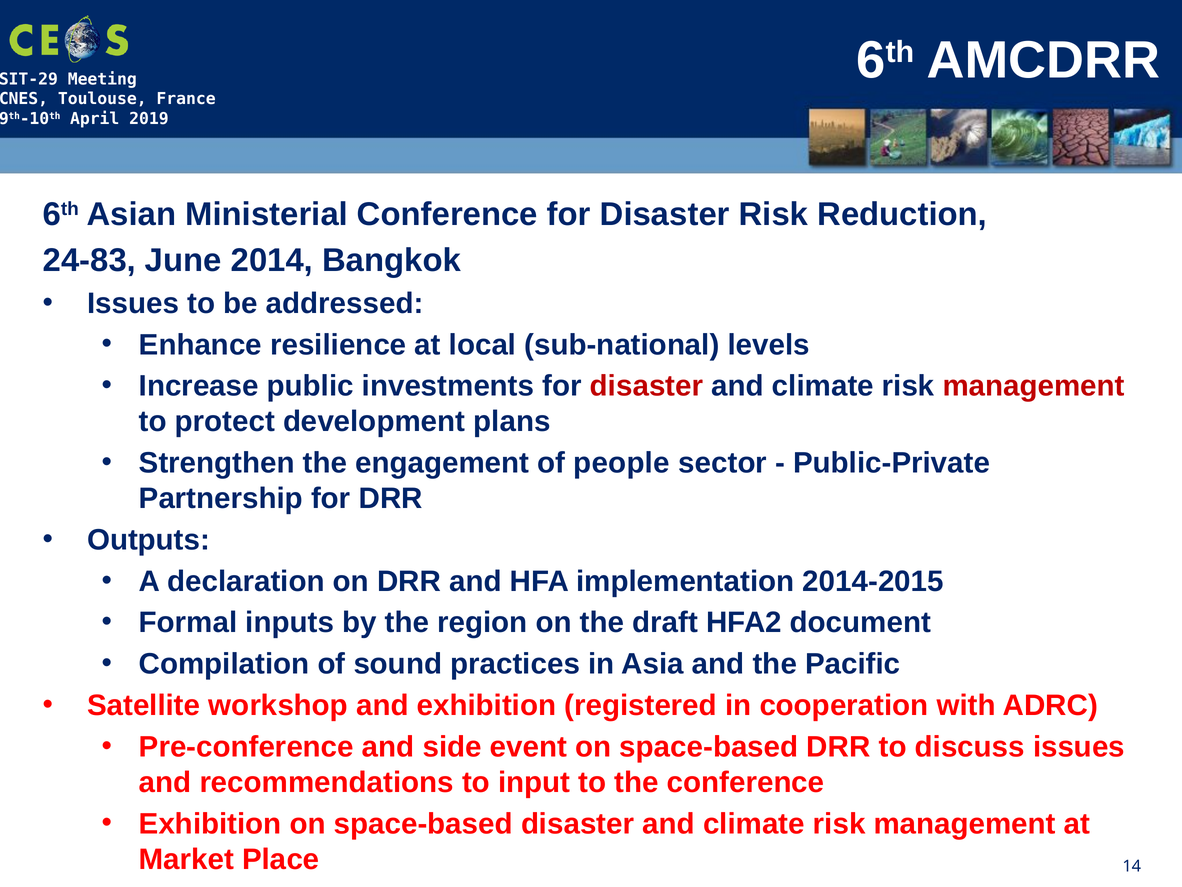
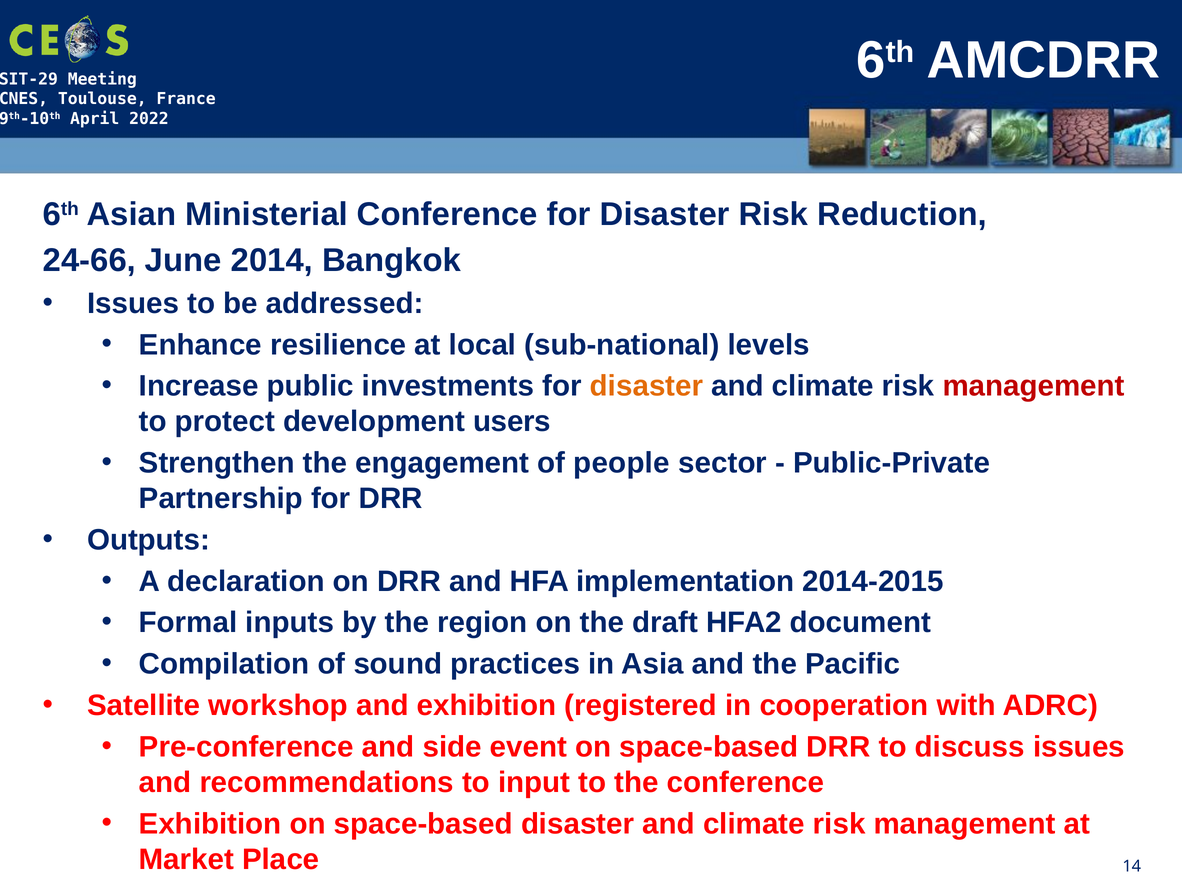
2019: 2019 -> 2022
24-83: 24-83 -> 24-66
disaster at (647, 386) colour: red -> orange
plans: plans -> users
